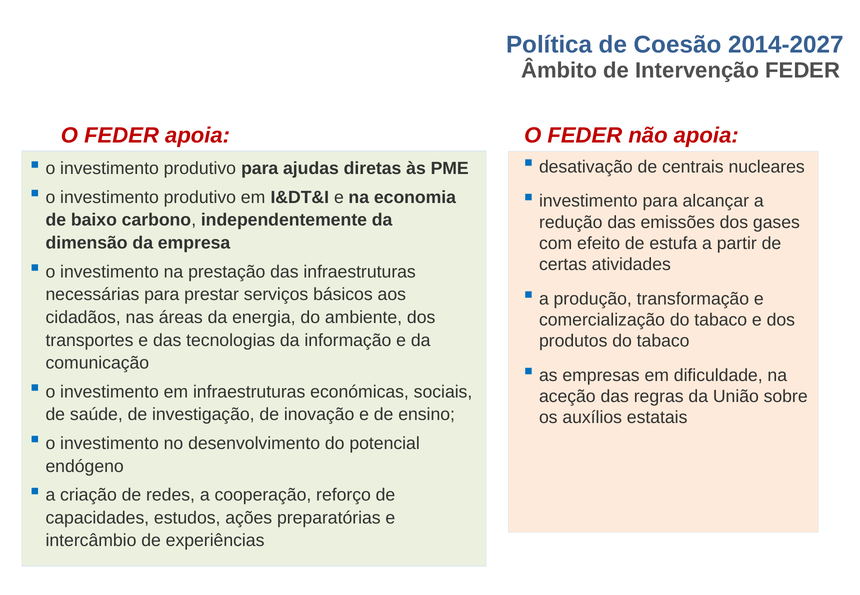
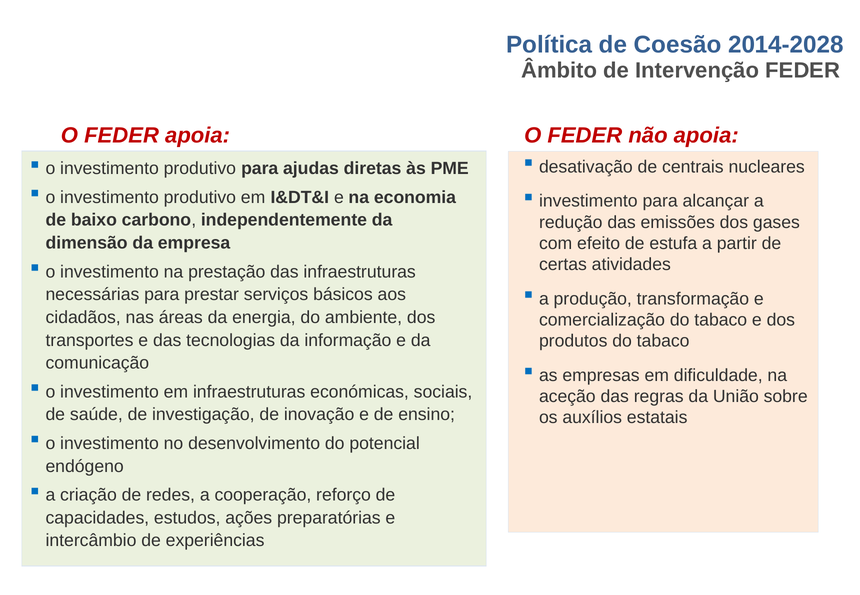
2014-2027: 2014-2027 -> 2014-2028
